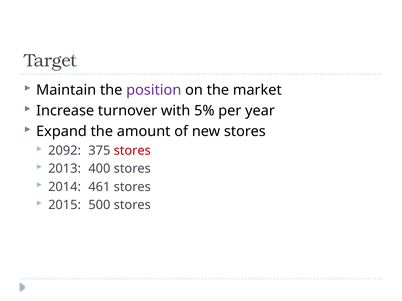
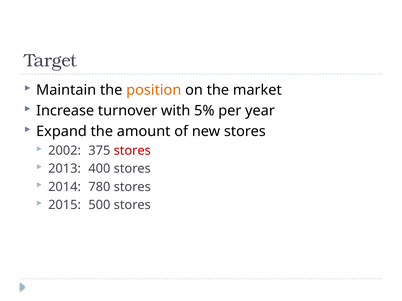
position colour: purple -> orange
2092: 2092 -> 2002
461: 461 -> 780
